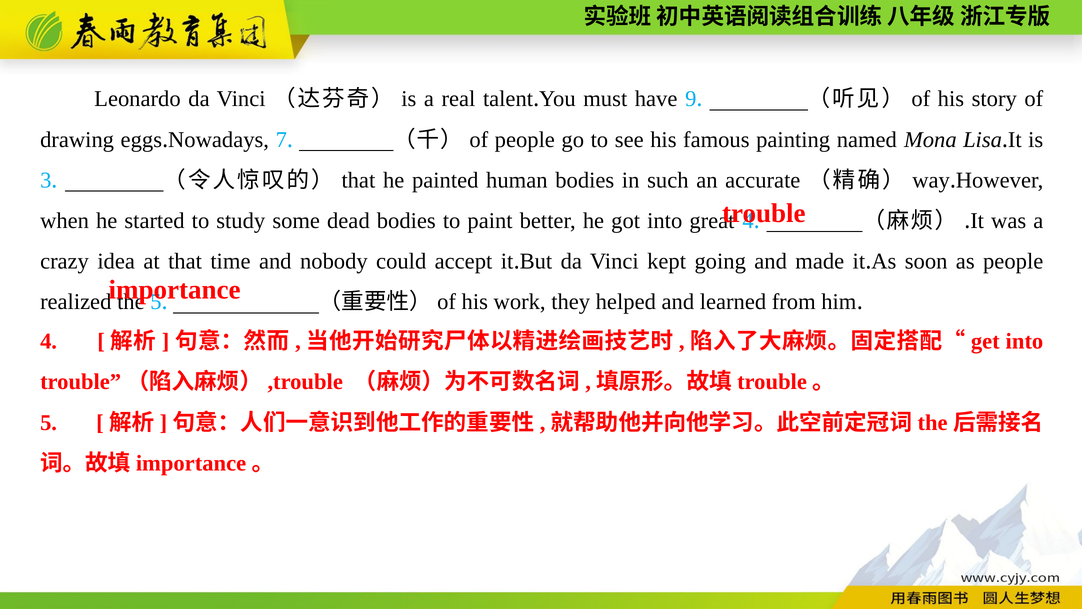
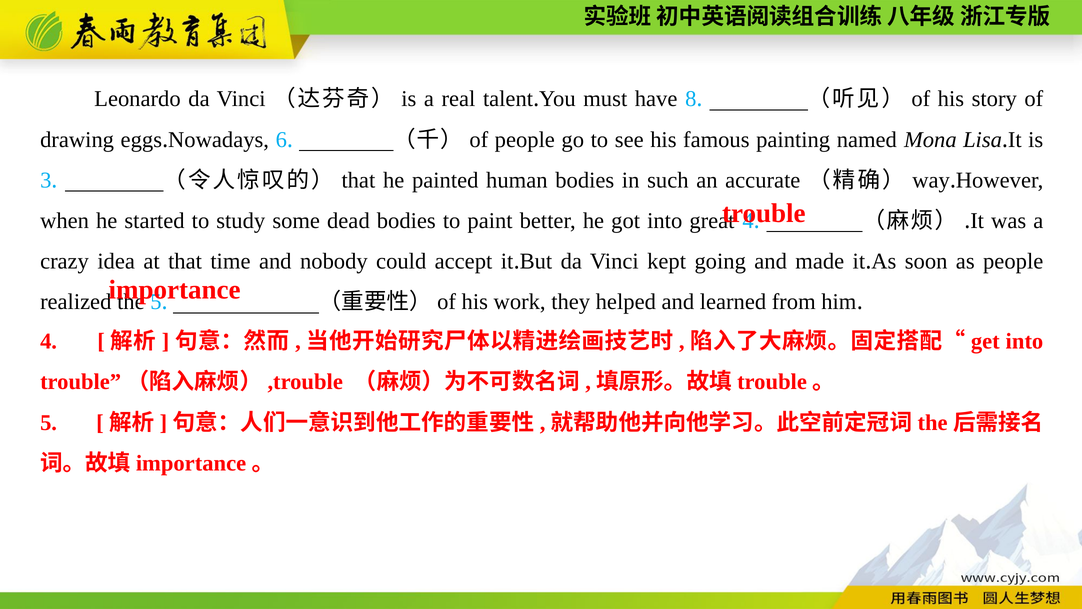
9: 9 -> 8
7: 7 -> 6
